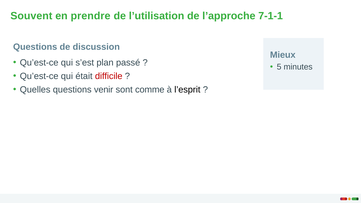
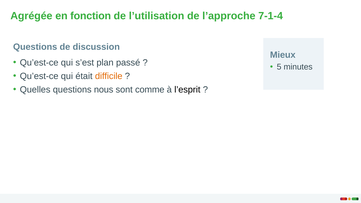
Souvent: Souvent -> Agrégée
prendre: prendre -> fonction
7-1-1: 7-1-1 -> 7-1-4
difficile colour: red -> orange
venir: venir -> nous
